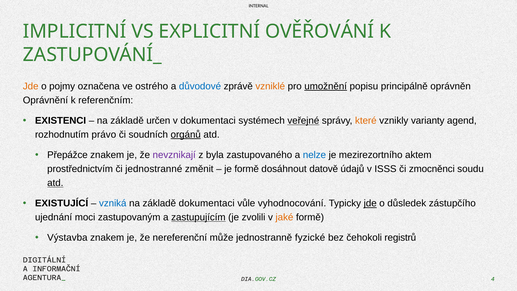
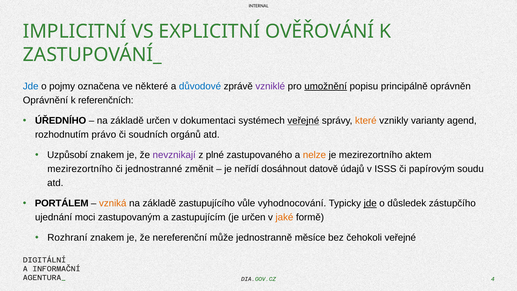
Jde at (31, 86) colour: orange -> blue
ostrého: ostrého -> některé
vzniklé colour: orange -> purple
referenčním: referenčním -> referenčních
EXISTENCI: EXISTENCI -> ÚŘEDNÍHO
orgánů underline: present -> none
Přepážce: Přepážce -> Uzpůsobí
byla: byla -> plné
nelze colour: blue -> orange
prostřednictvím at (80, 169): prostřednictvím -> mezirezortního
je formě: formě -> neřídí
zmocněnci: zmocněnci -> papírovým
atd at (55, 183) underline: present -> none
EXISTUJÍCÍ: EXISTUJÍCÍ -> PORTÁLEM
vzniká colour: blue -> orange
základě dokumentaci: dokumentaci -> zastupujícího
zastupujícím underline: present -> none
je zvolili: zvolili -> určen
Výstavba: Výstavba -> Rozhraní
fyzické: fyzické -> měsíce
čehokoli registrů: registrů -> veřejné
